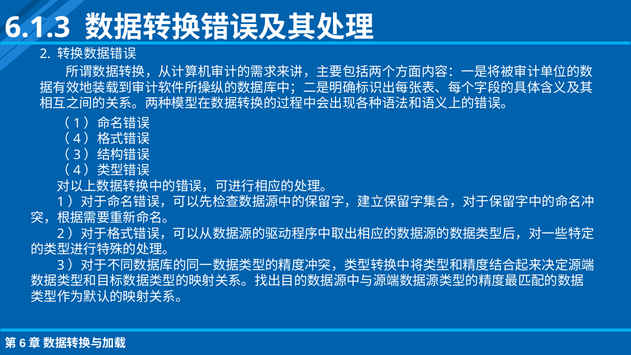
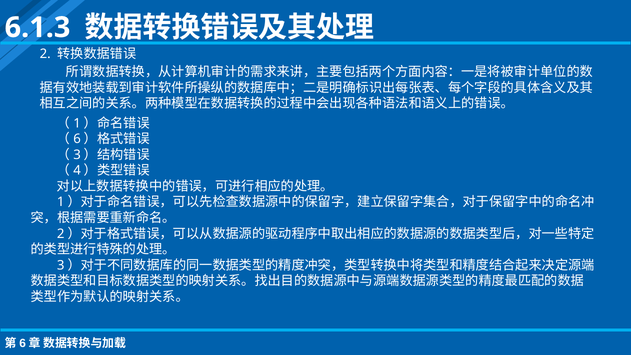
4 at (77, 139): 4 -> 6
